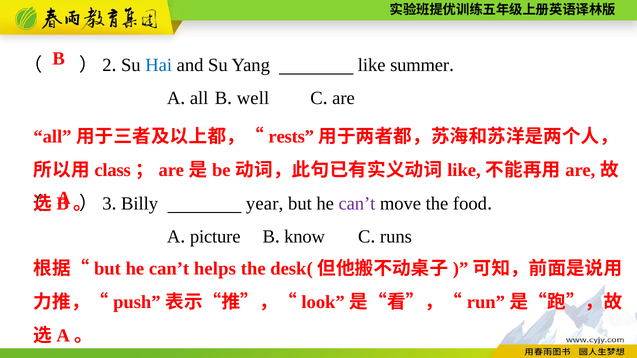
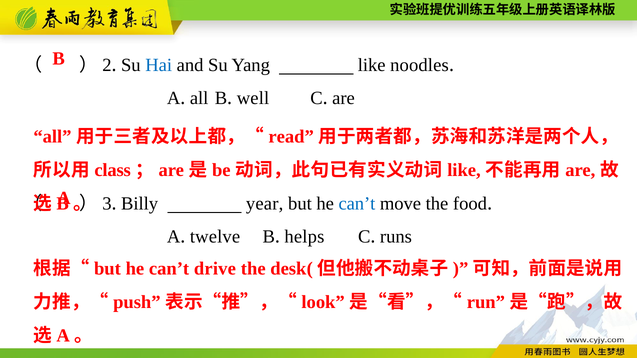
summer: summer -> noodles
rests: rests -> read
can’t at (357, 204) colour: purple -> blue
picture: picture -> twelve
know: know -> helps
helps: helps -> drive
